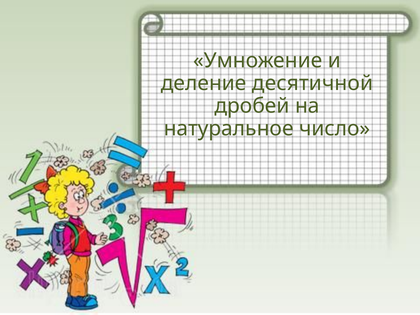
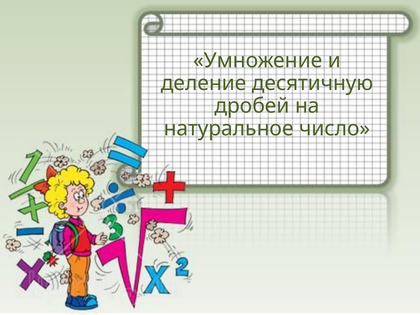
десятичной: десятичной -> десятичную
